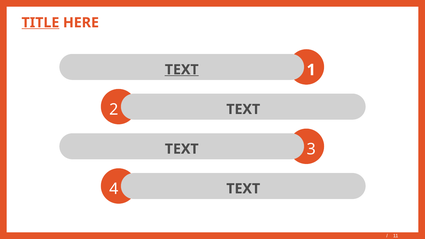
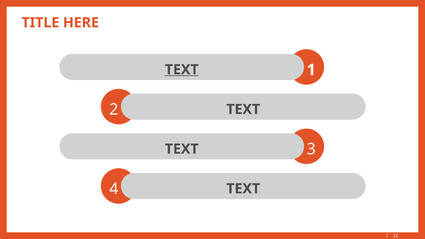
TITLE underline: present -> none
